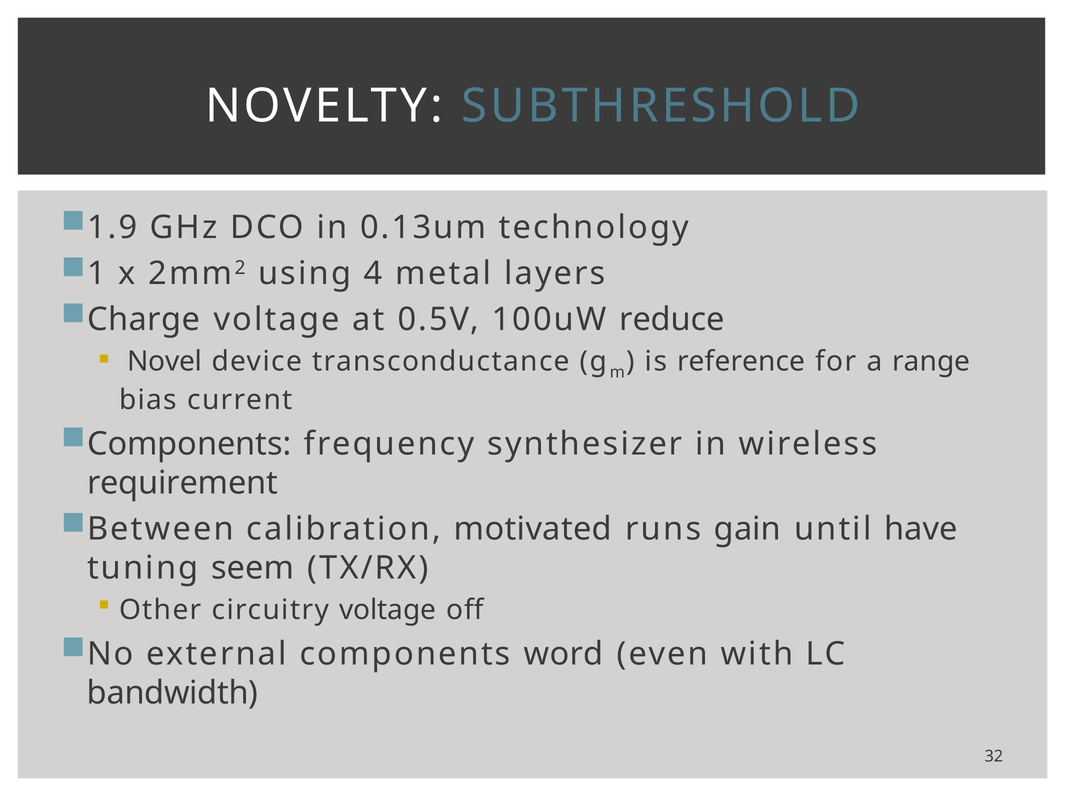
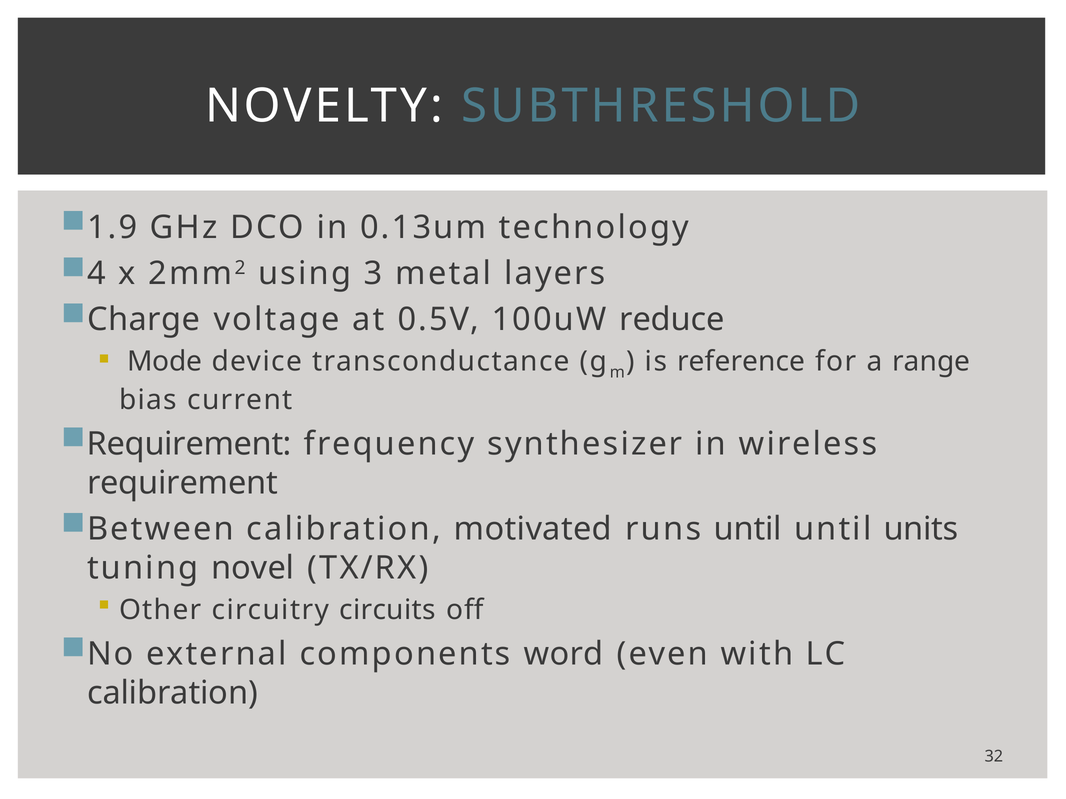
1: 1 -> 4
4: 4 -> 3
Novel: Novel -> Mode
Components at (189, 444): Components -> Requirement
runs gain: gain -> until
have: have -> units
seem: seem -> novel
circuitry voltage: voltage -> circuits
bandwidth at (173, 693): bandwidth -> calibration
